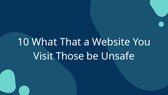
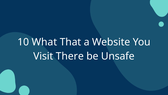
Those: Those -> There
